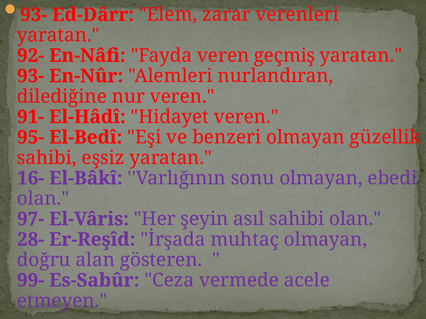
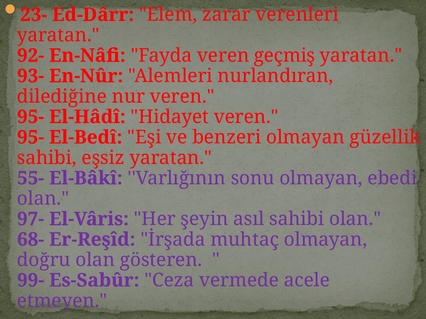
93- at (34, 15): 93- -> 23-
91- at (31, 117): 91- -> 95-
16-: 16- -> 55-
28-: 28- -> 68-
doğru alan: alan -> olan
